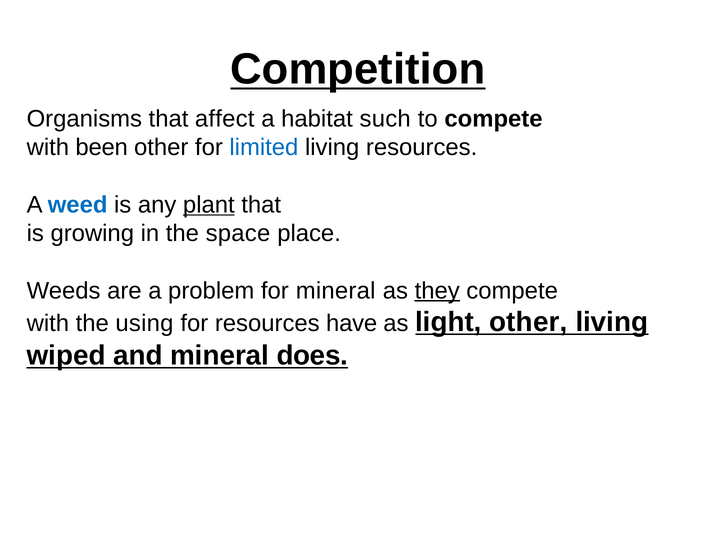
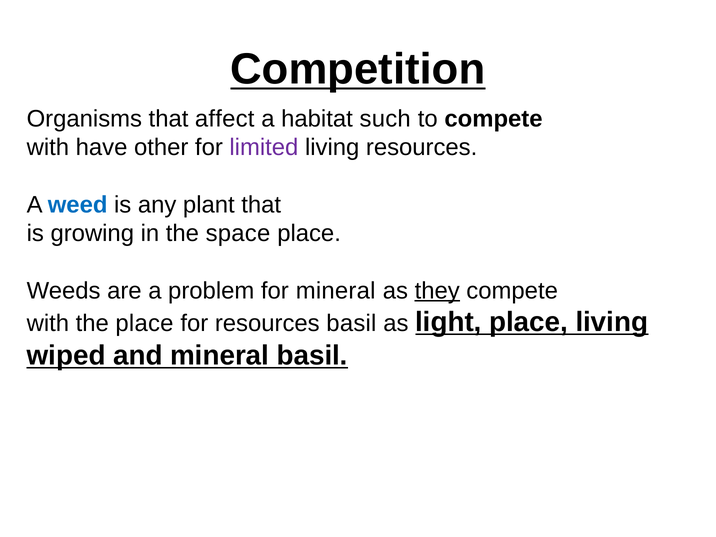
been: been -> have
limited colour: blue -> purple
plant underline: present -> none
the using: using -> place
resources have: have -> basil
light other: other -> place
mineral does: does -> basil
